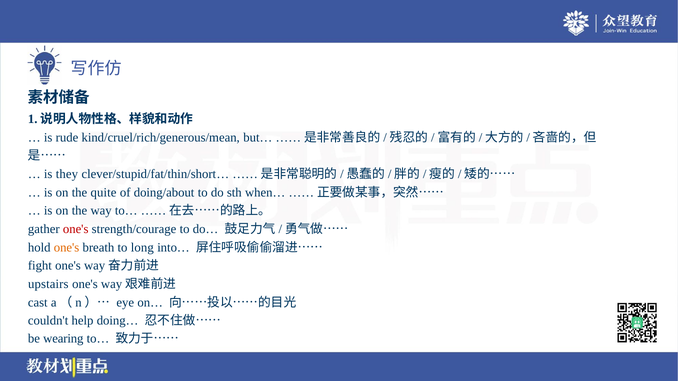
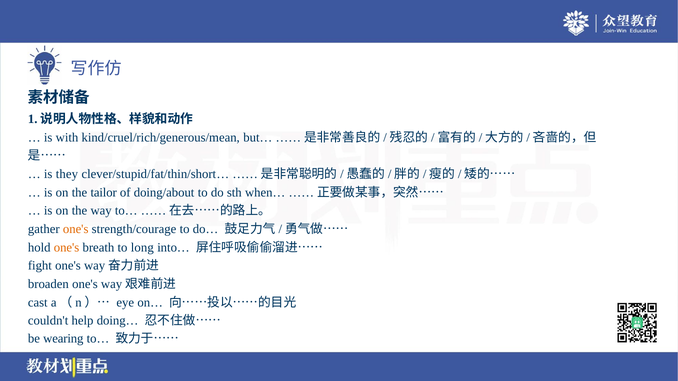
rude: rude -> with
quite: quite -> tailor
one's at (76, 229) colour: red -> orange
upstairs: upstairs -> broaden
